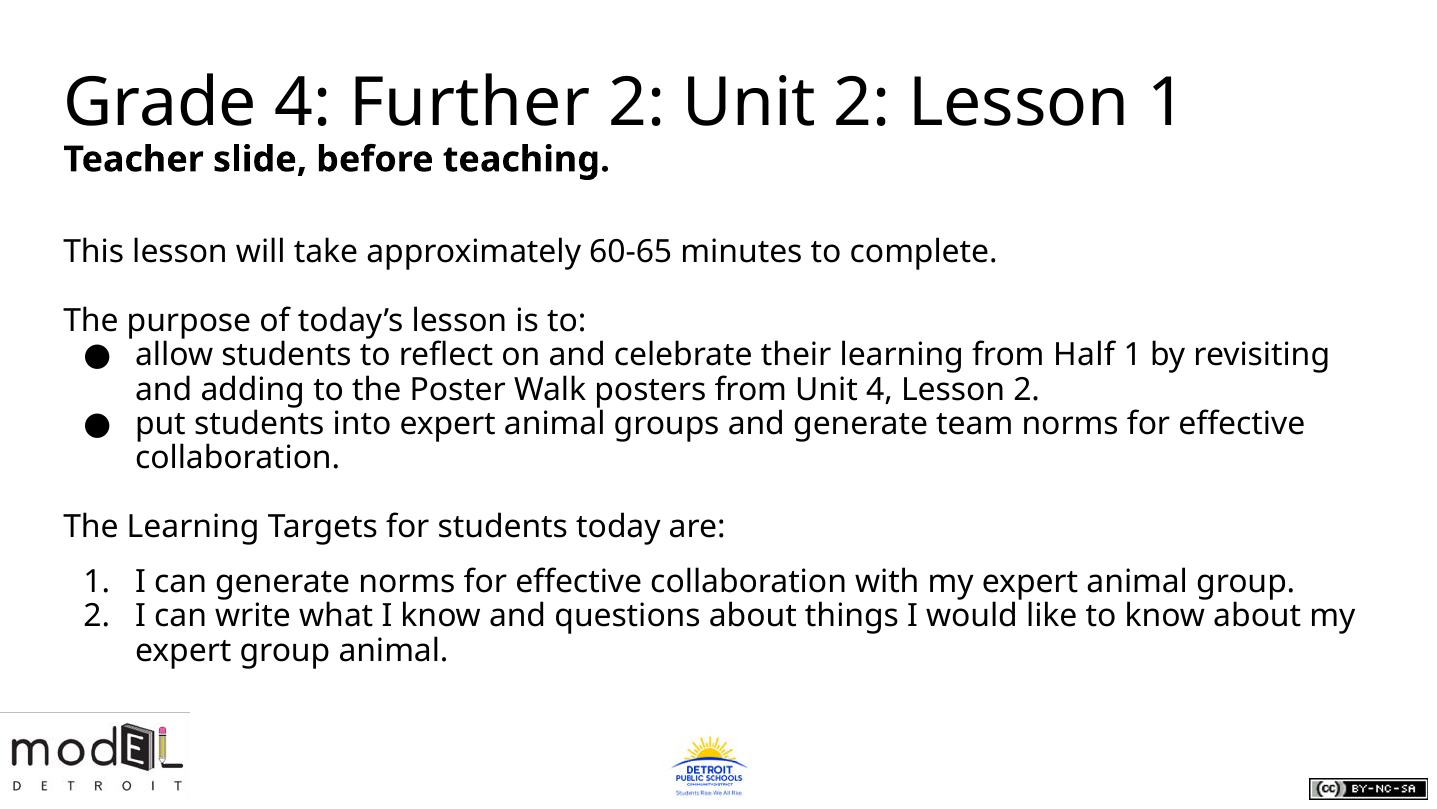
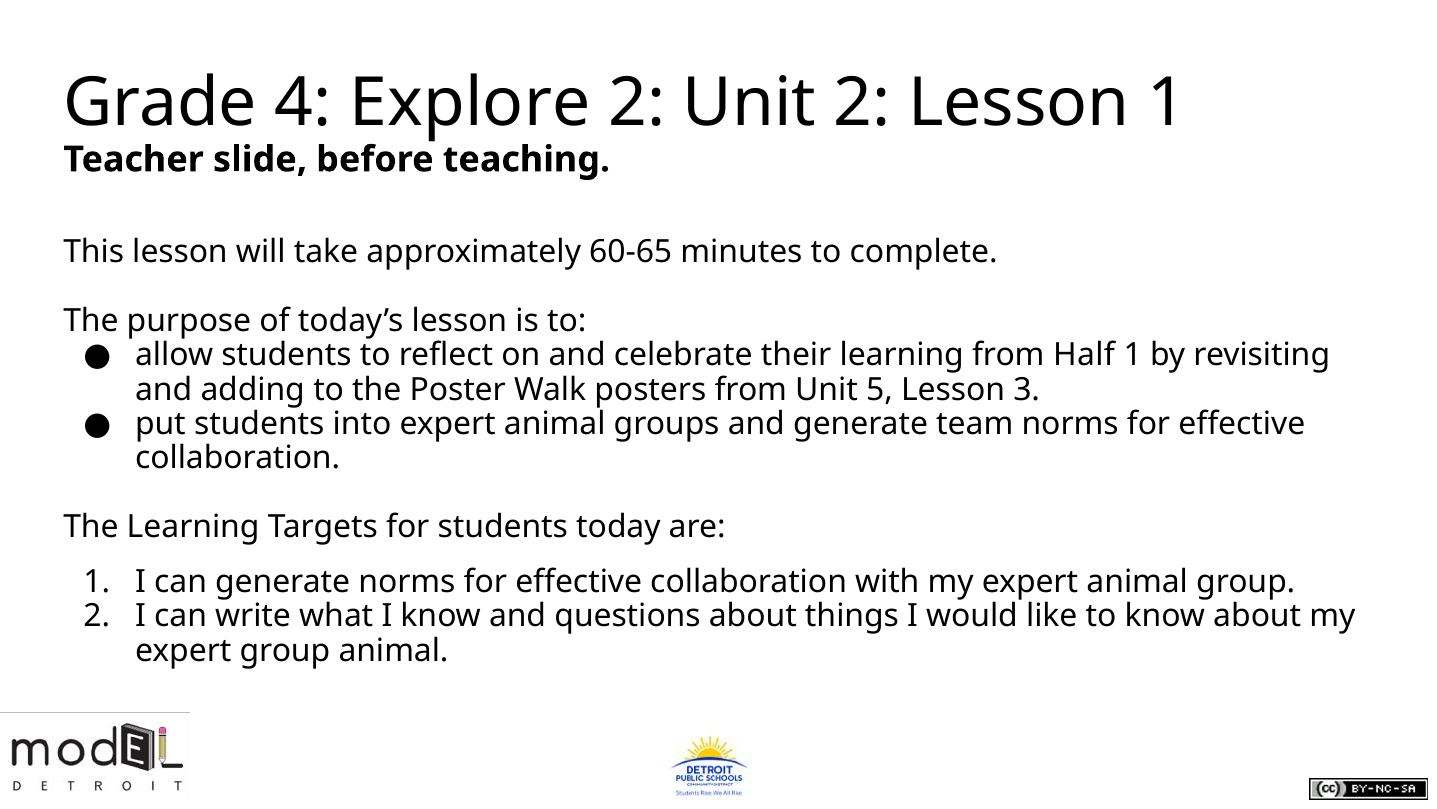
Further: Further -> Explore
Unit 4: 4 -> 5
Lesson 2: 2 -> 3
